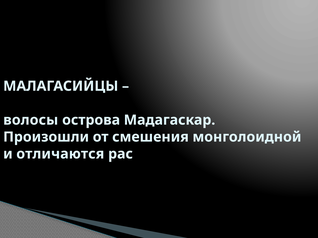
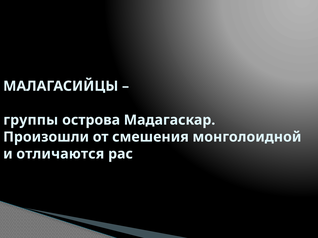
волосы: волосы -> группы
